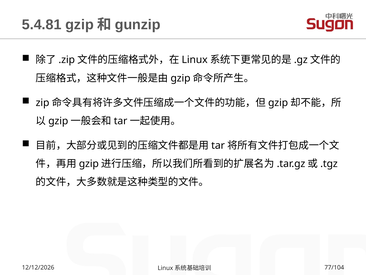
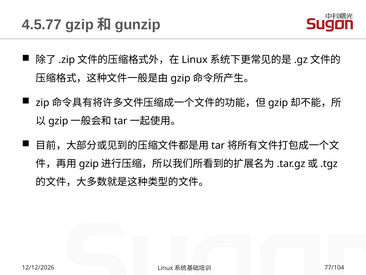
5.4.81: 5.4.81 -> 4.5.77
